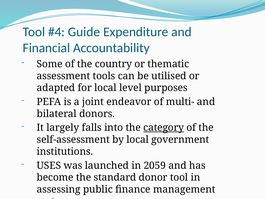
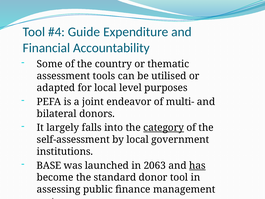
USES: USES -> BASE
2059: 2059 -> 2063
has underline: none -> present
